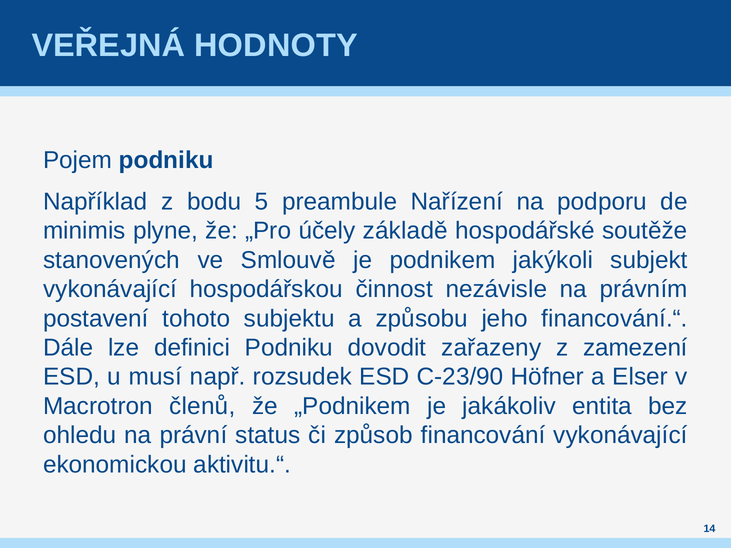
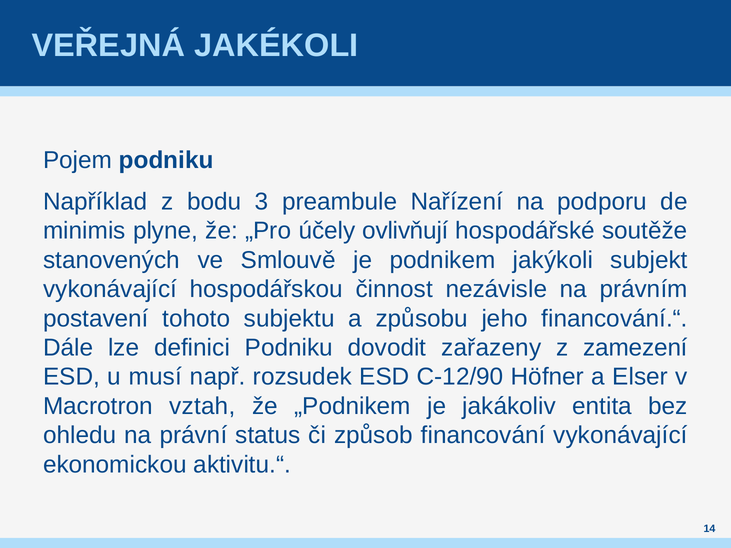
HODNOTY: HODNOTY -> JAKÉKOLI
5: 5 -> 3
základě: základě -> ovlivňují
C-23/90: C-23/90 -> C-12/90
členů: členů -> vztah
